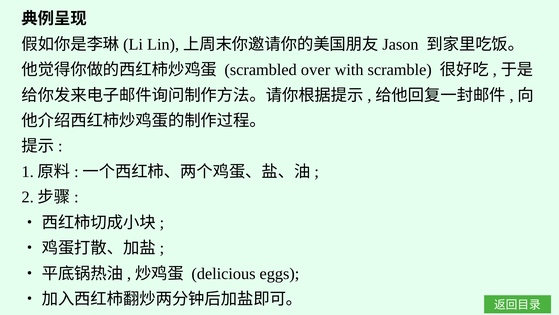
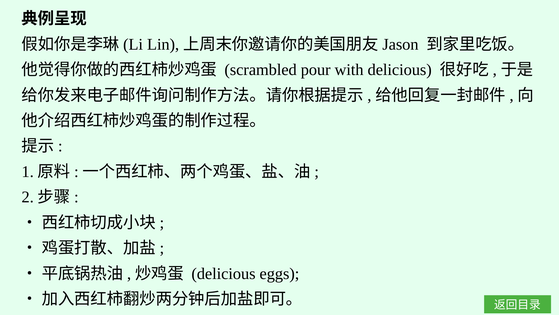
over: over -> pour
with scramble: scramble -> delicious
